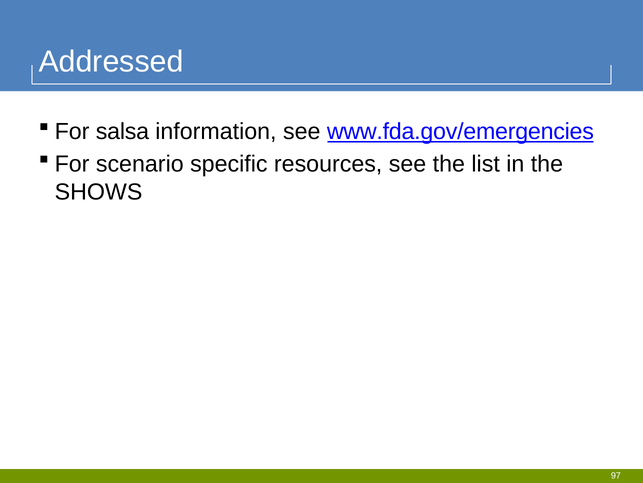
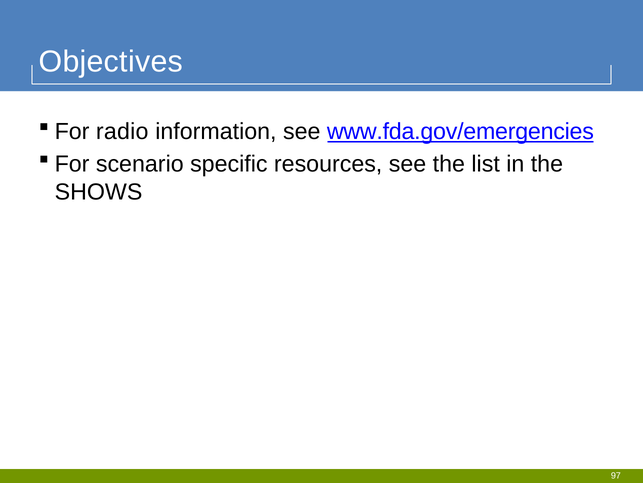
Addressed: Addressed -> Objectives
salsa: salsa -> radio
